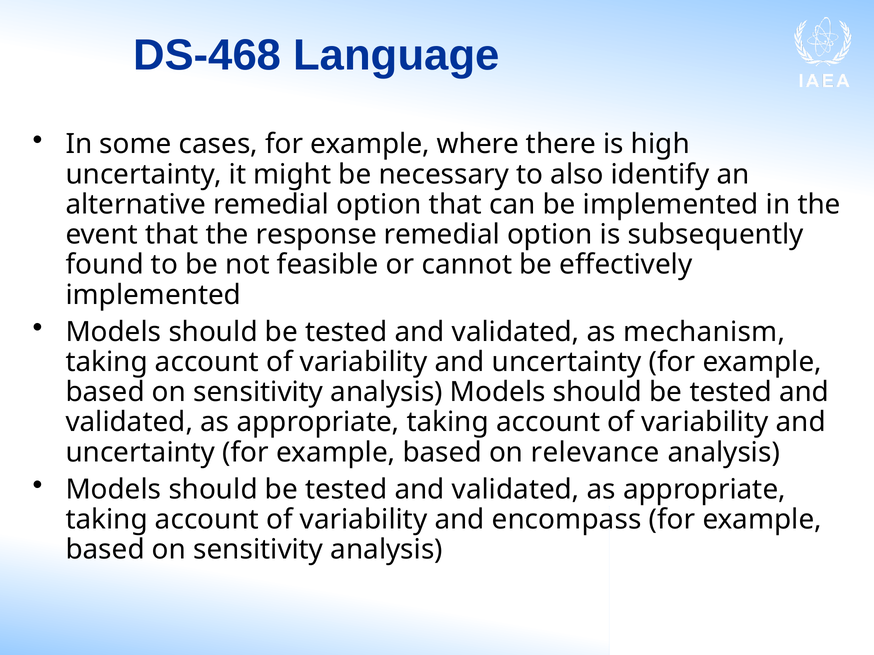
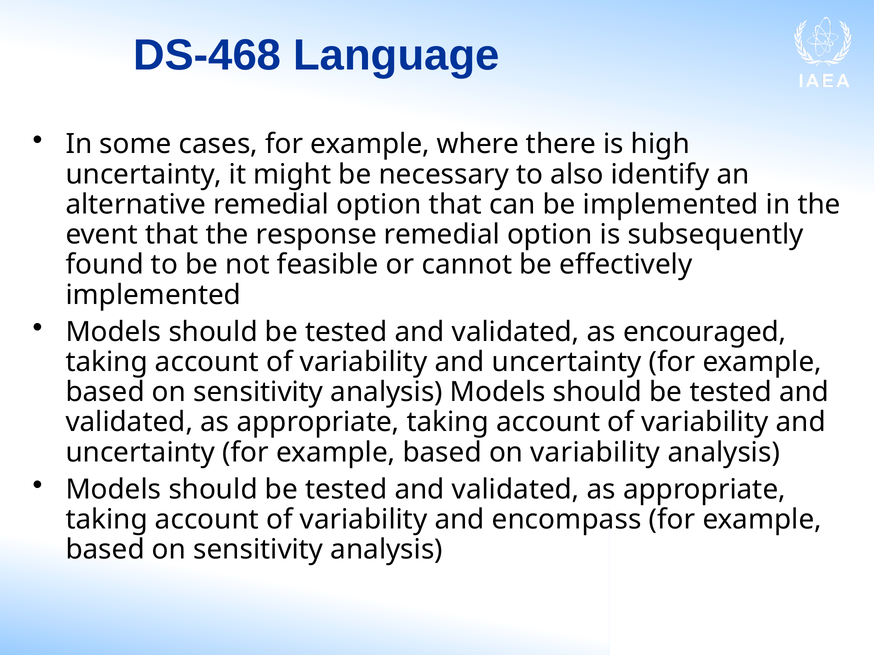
mechanism: mechanism -> encouraged
on relevance: relevance -> variability
